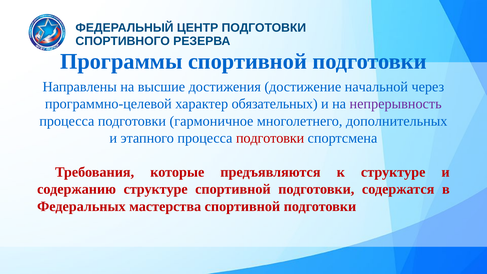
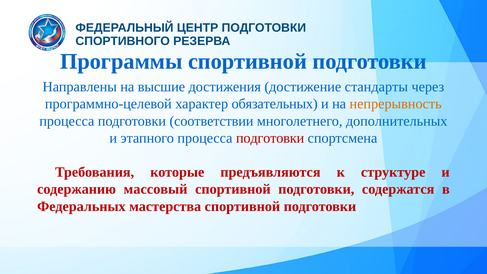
начальной: начальной -> стандарты
непрерывность colour: purple -> orange
гармоничное: гармоничное -> соответствии
содержанию структуре: структуре -> массовый
